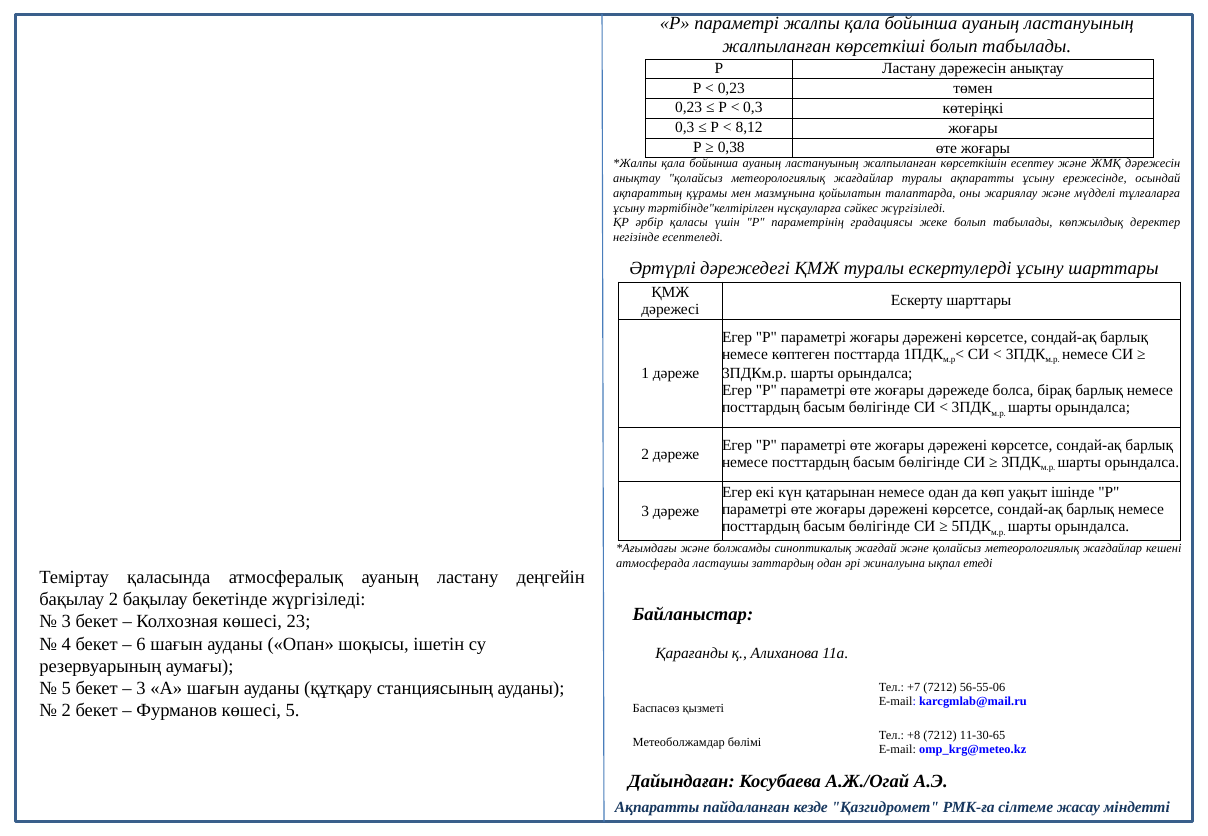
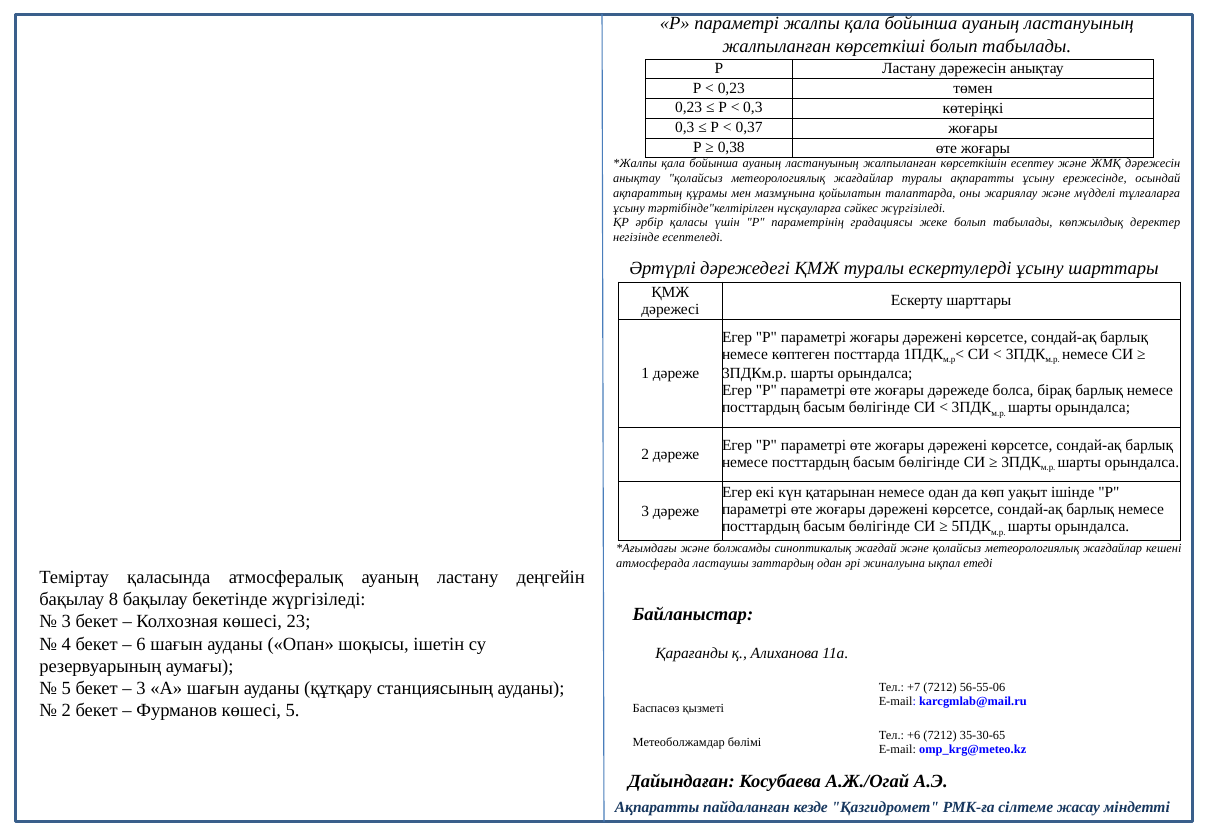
8,12: 8,12 -> 0,37
бақылау 2: 2 -> 8
+8: +8 -> +6
11-30-65: 11-30-65 -> 35-30-65
